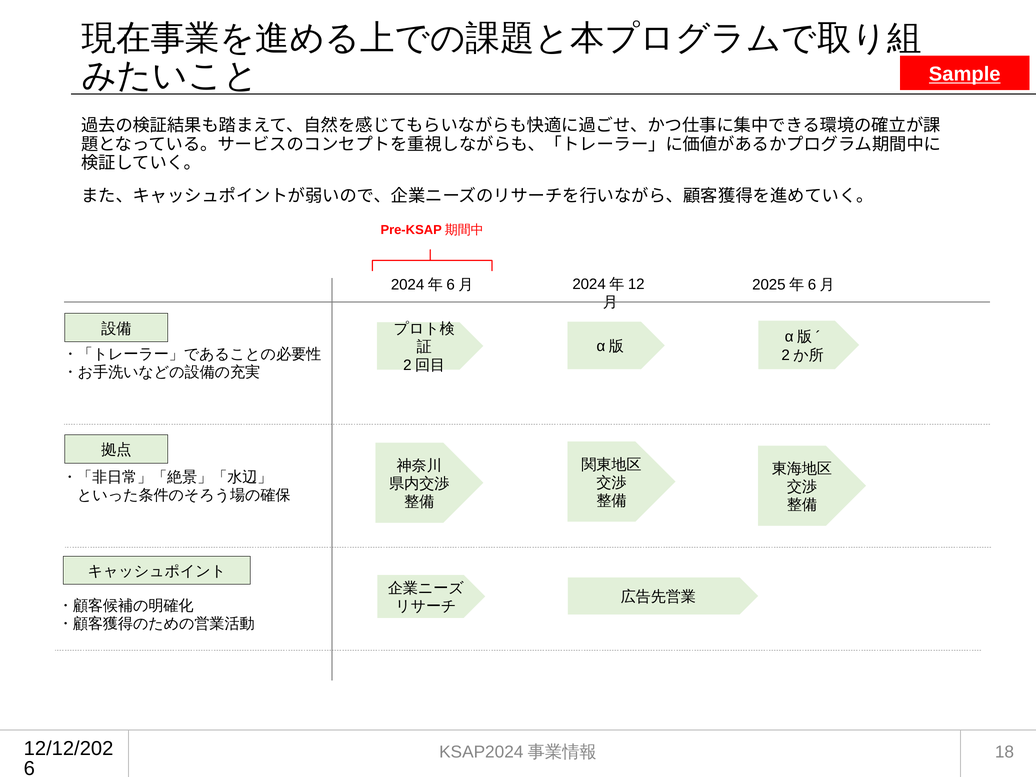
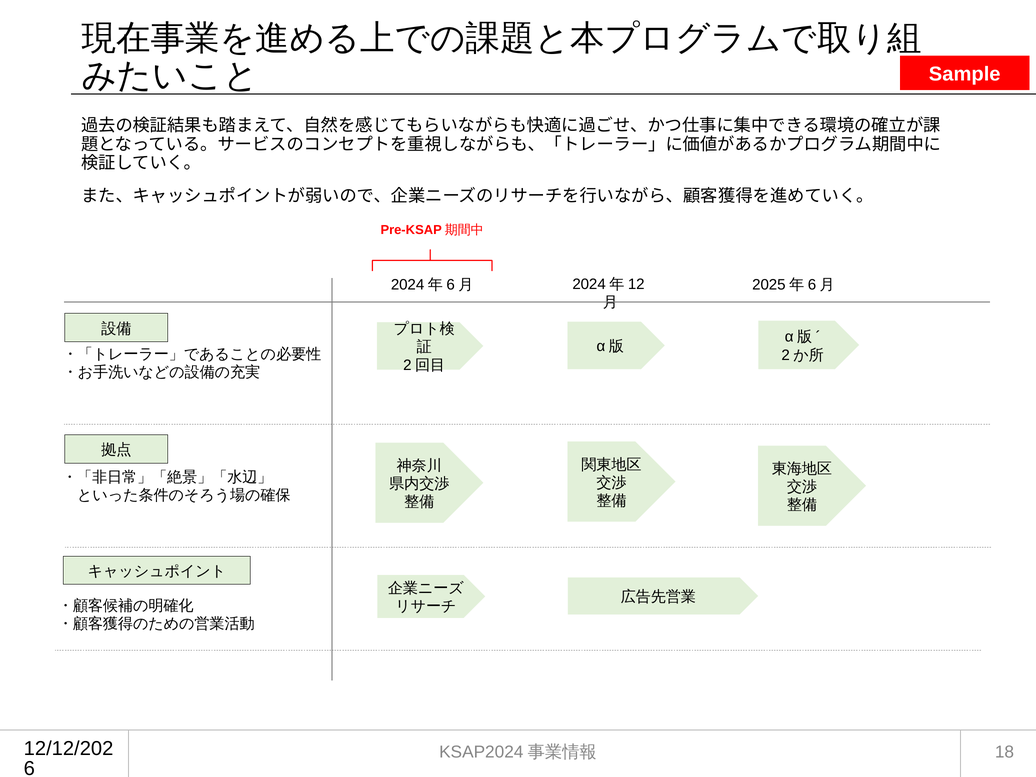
Sample underline: present -> none
